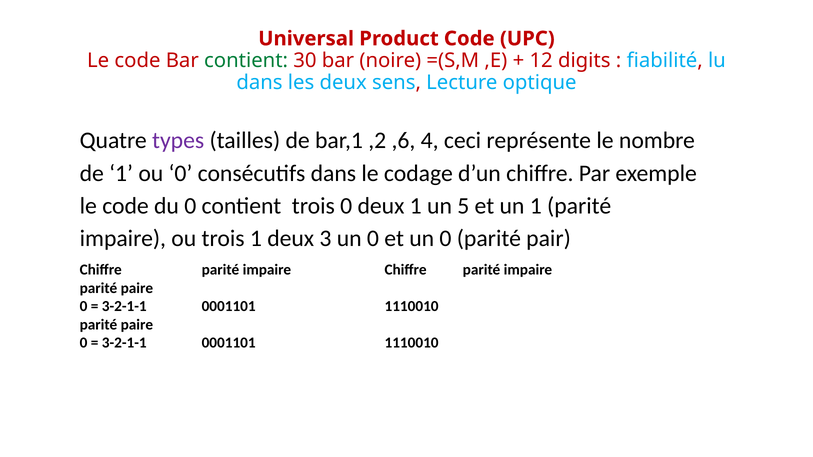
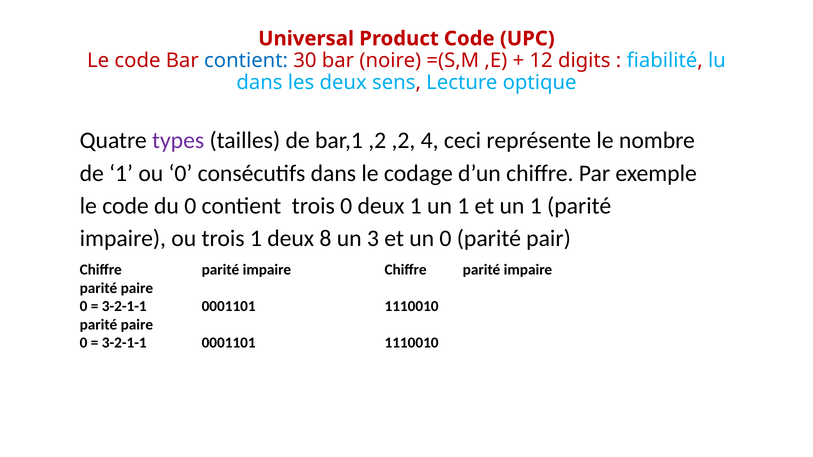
contient at (246, 61) colour: green -> blue
,2 ,6: ,6 -> ,2
1 un 5: 5 -> 1
3: 3 -> 8
0 at (373, 239): 0 -> 3
